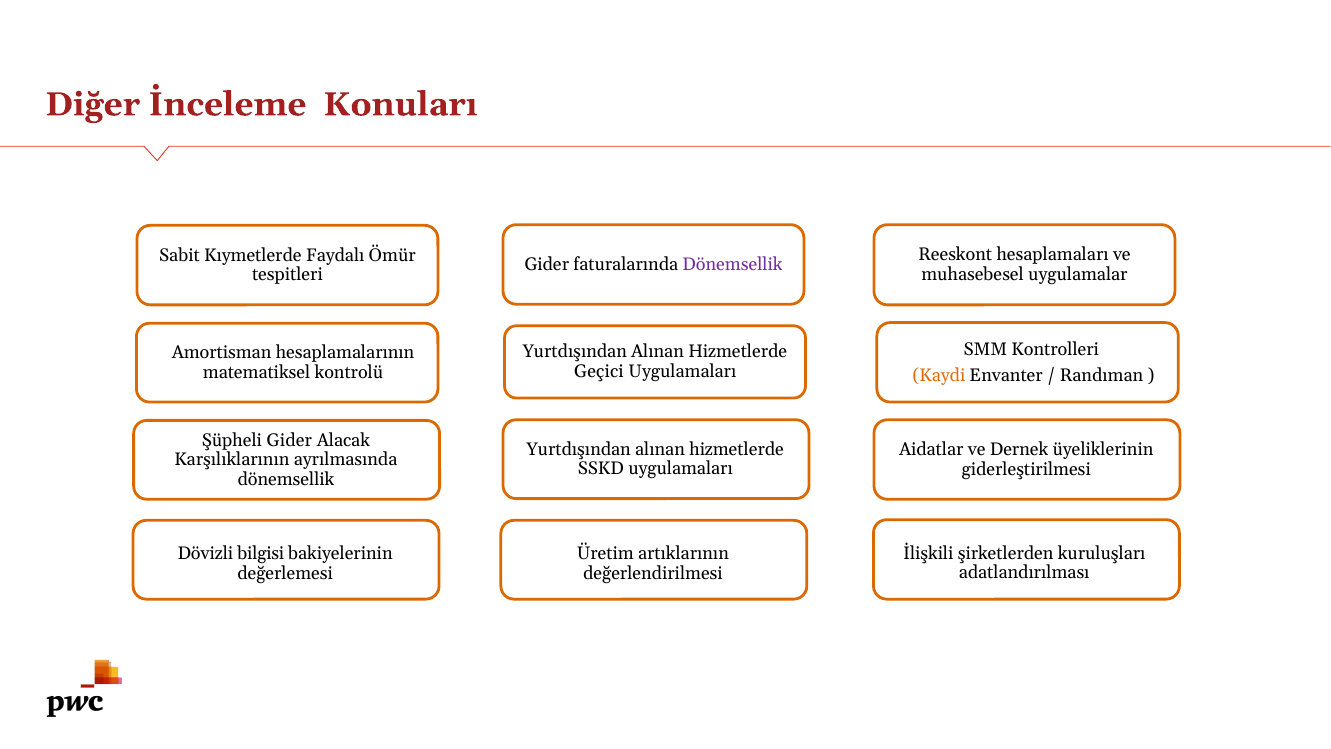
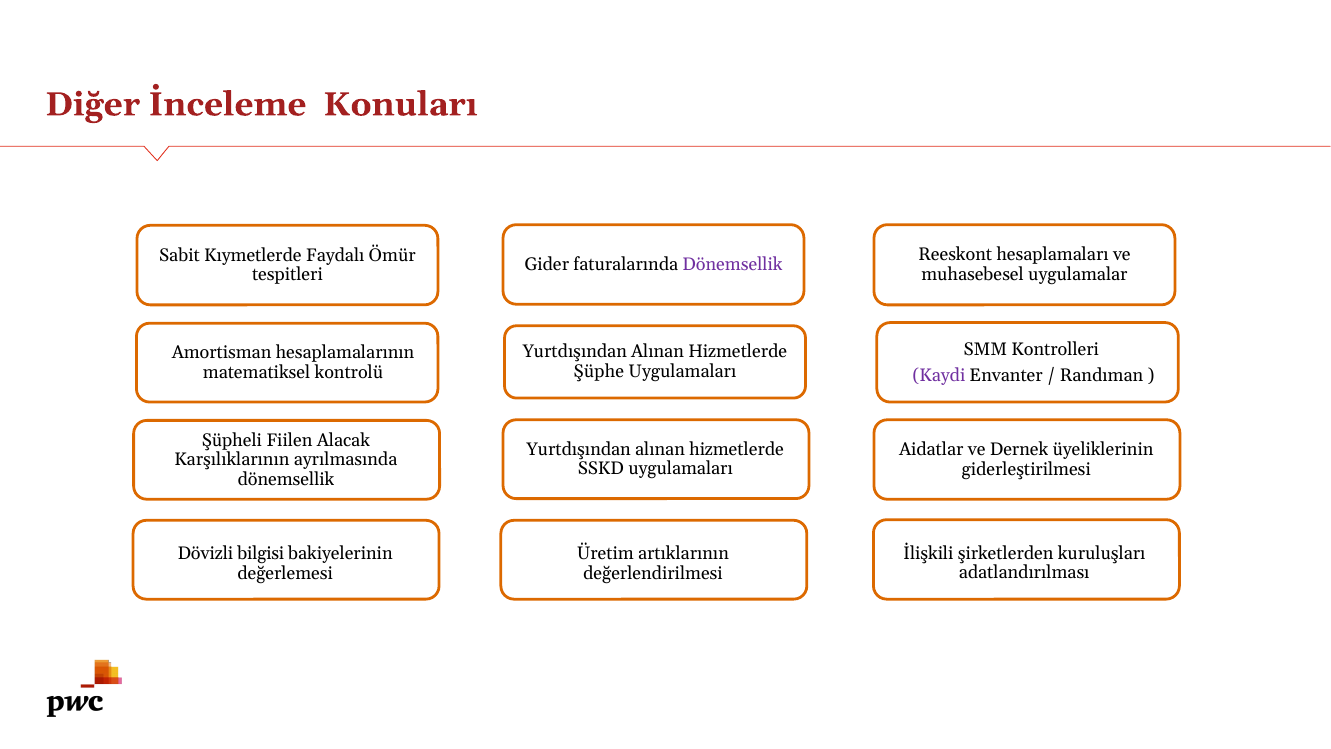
Geçici: Geçici -> Şüphe
Kaydi colour: orange -> purple
Şüpheli Gider: Gider -> Fiilen
